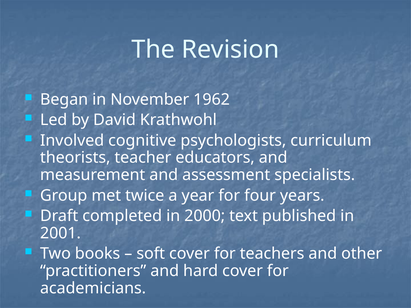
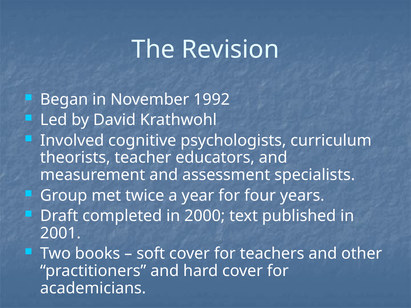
1962: 1962 -> 1992
